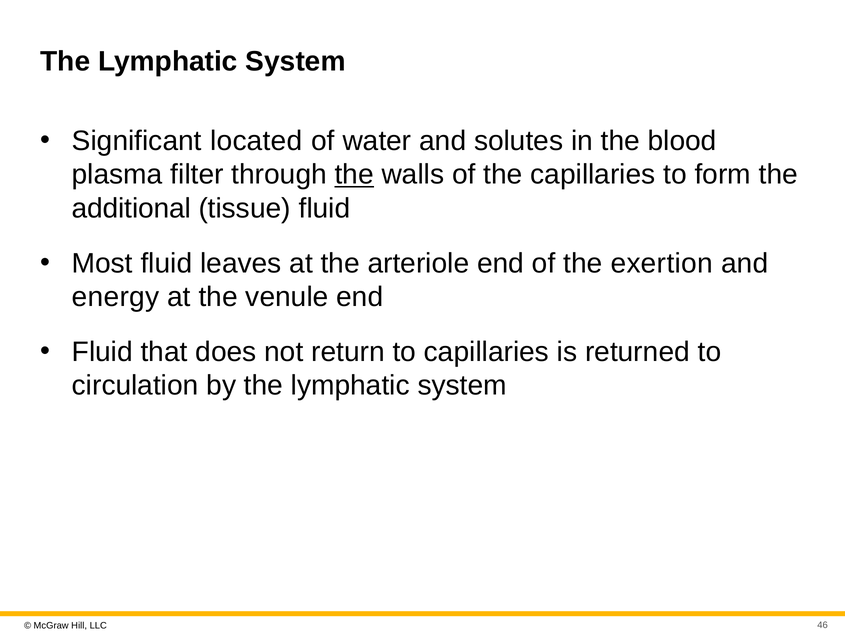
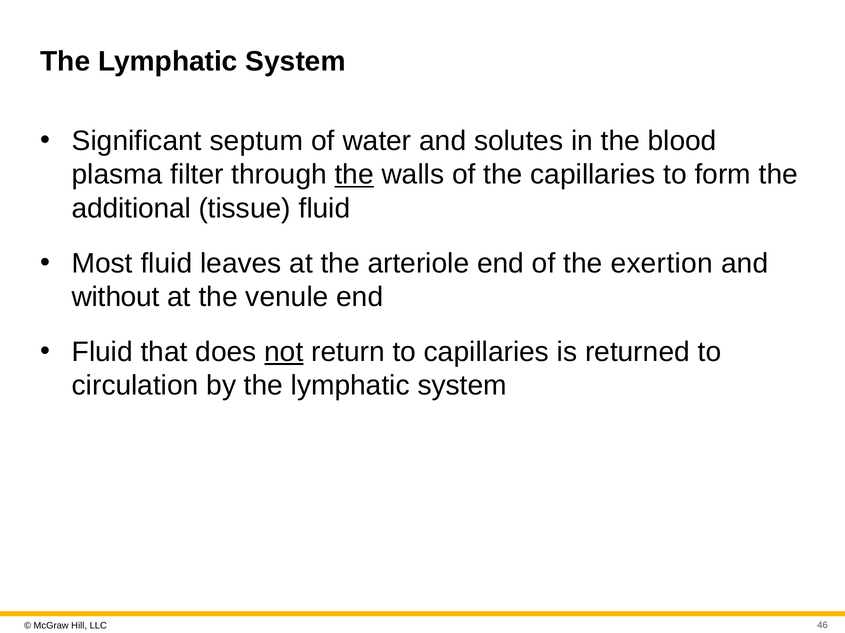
located: located -> septum
energy: energy -> without
not underline: none -> present
